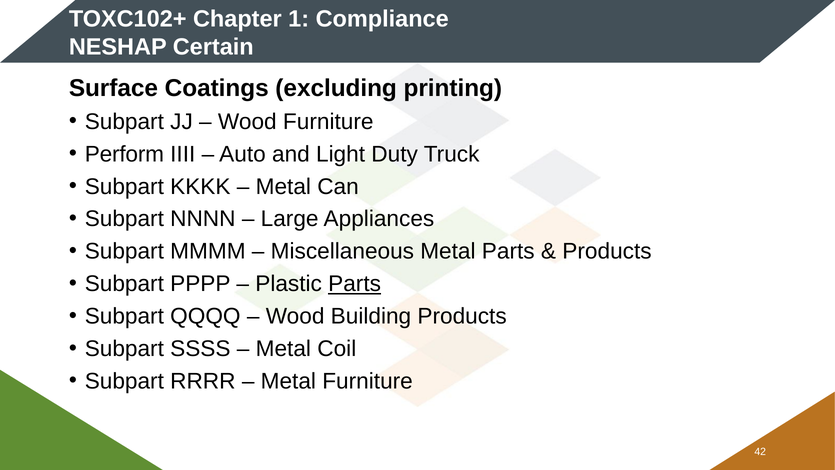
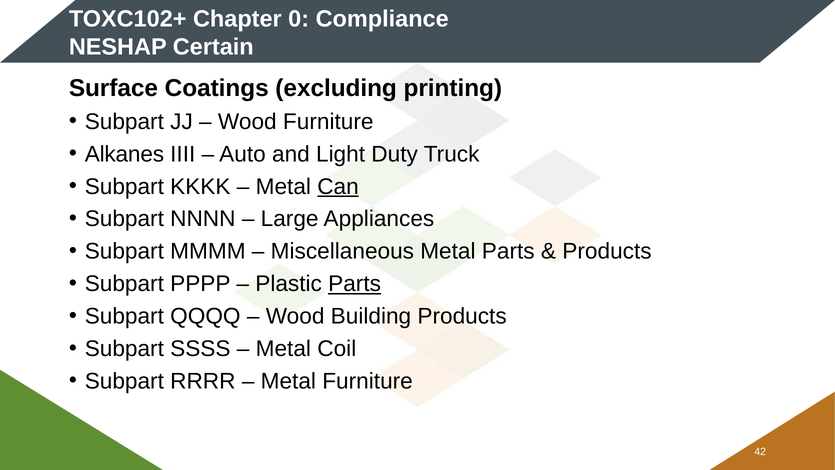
1: 1 -> 0
Perform: Perform -> Alkanes
Can underline: none -> present
